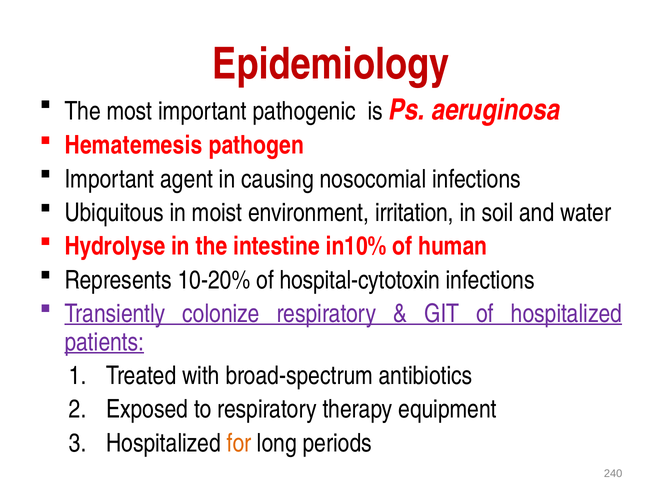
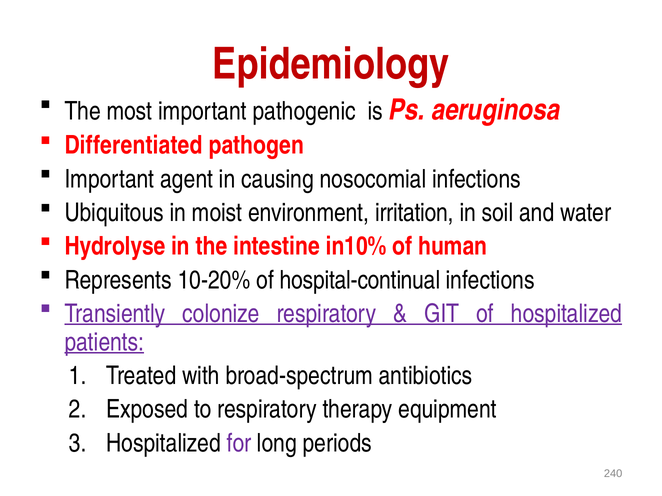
Hematemesis: Hematemesis -> Differentiated
hospital-cytotoxin: hospital-cytotoxin -> hospital-continual
for colour: orange -> purple
